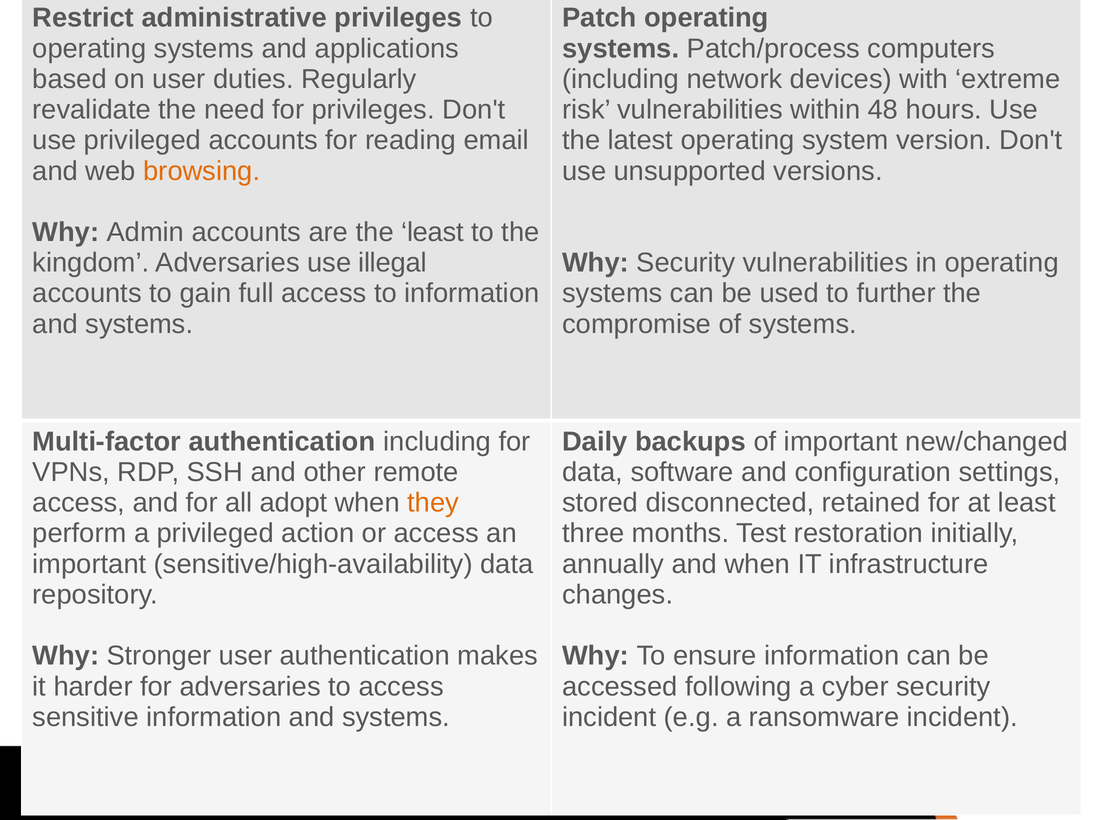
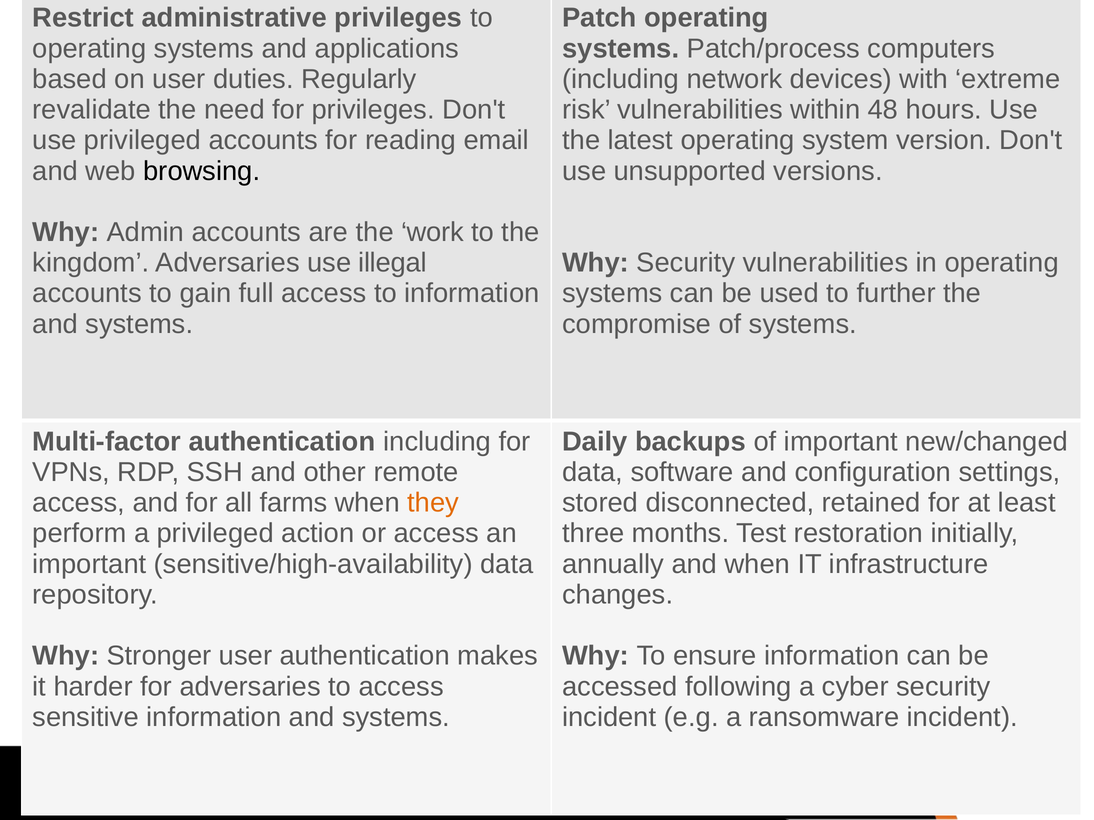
browsing colour: orange -> black
the least: least -> work
adopt: adopt -> farms
